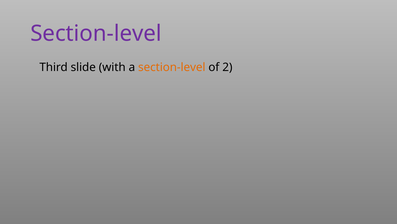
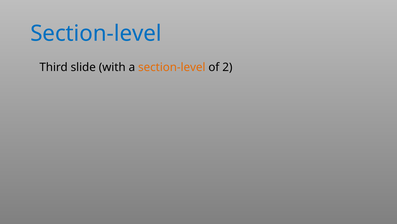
Section-level at (96, 33) colour: purple -> blue
